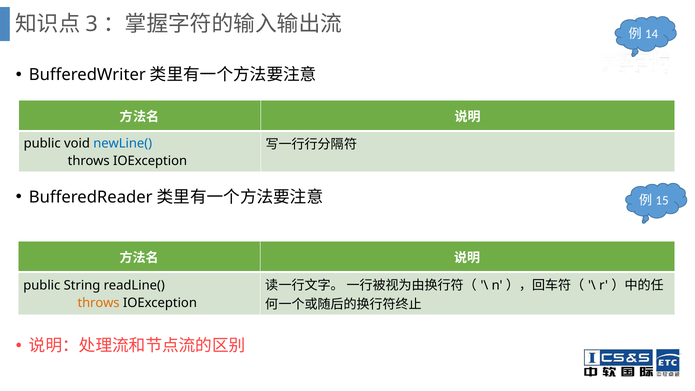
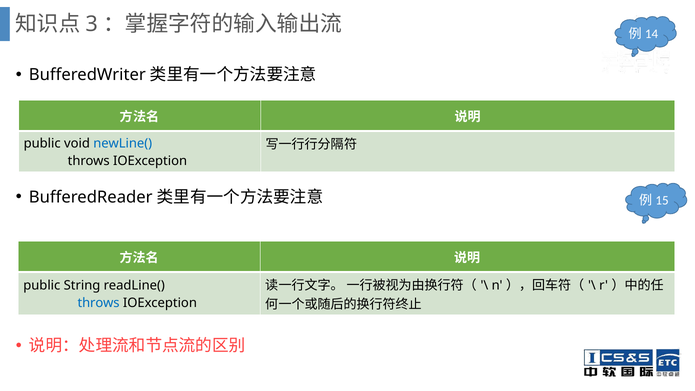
throws at (99, 303) colour: orange -> blue
